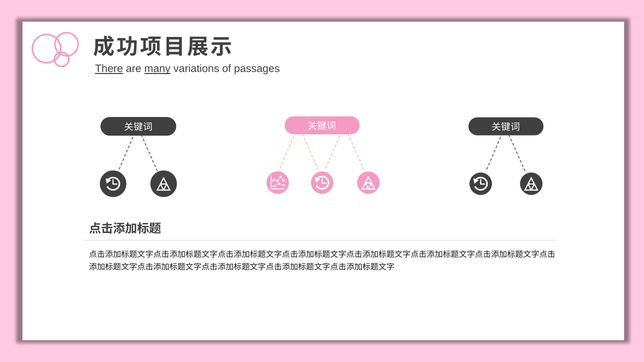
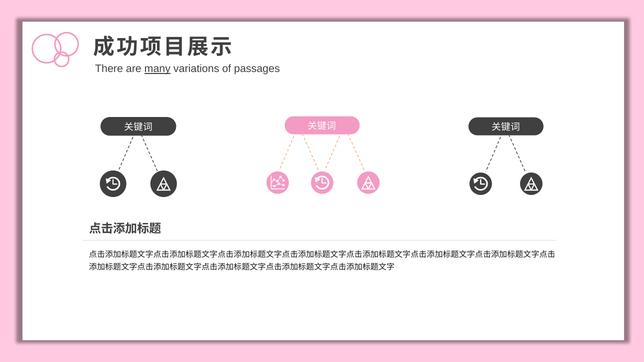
There underline: present -> none
